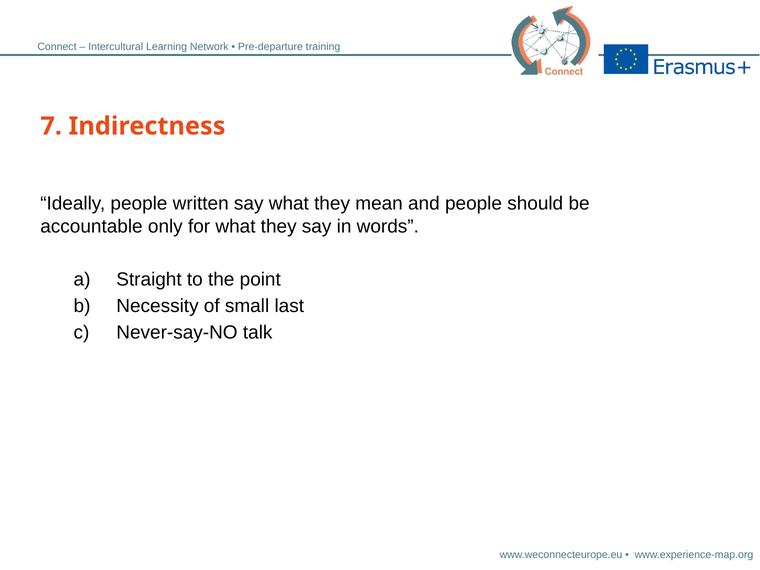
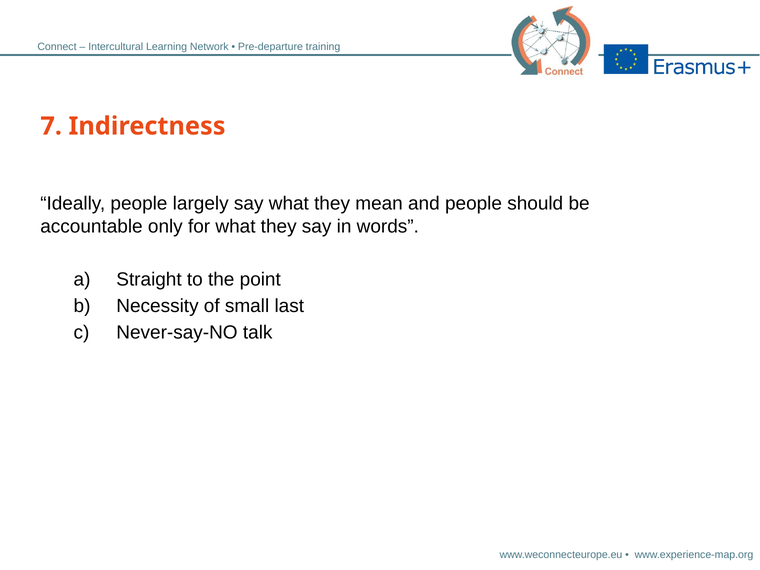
written: written -> largely
